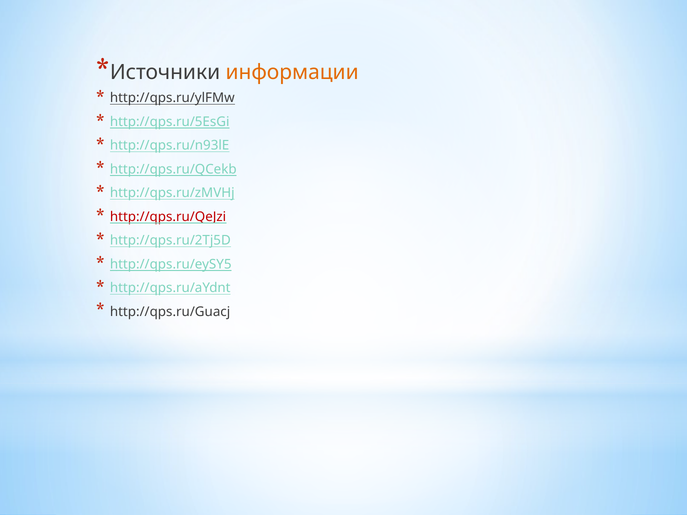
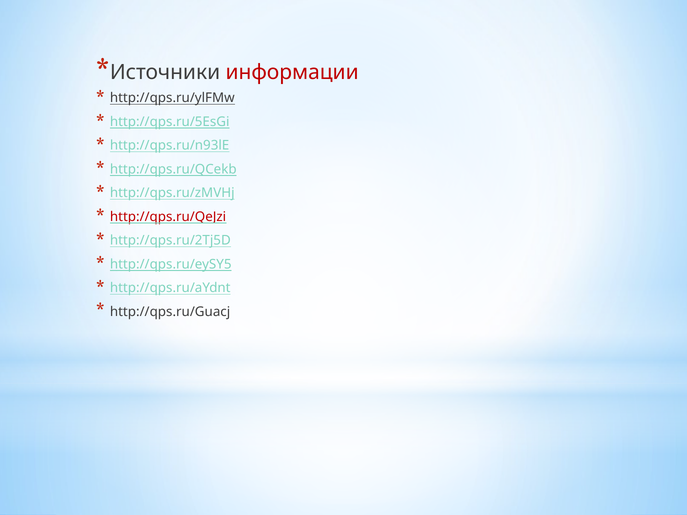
информации colour: orange -> red
